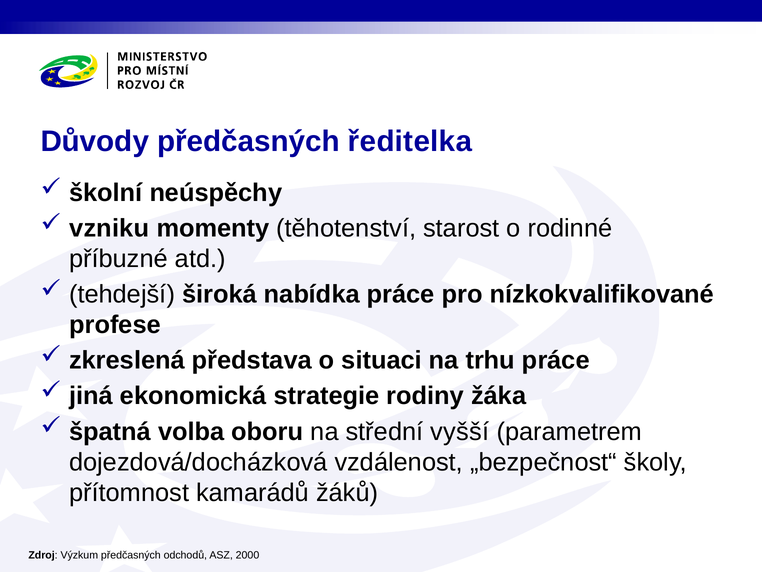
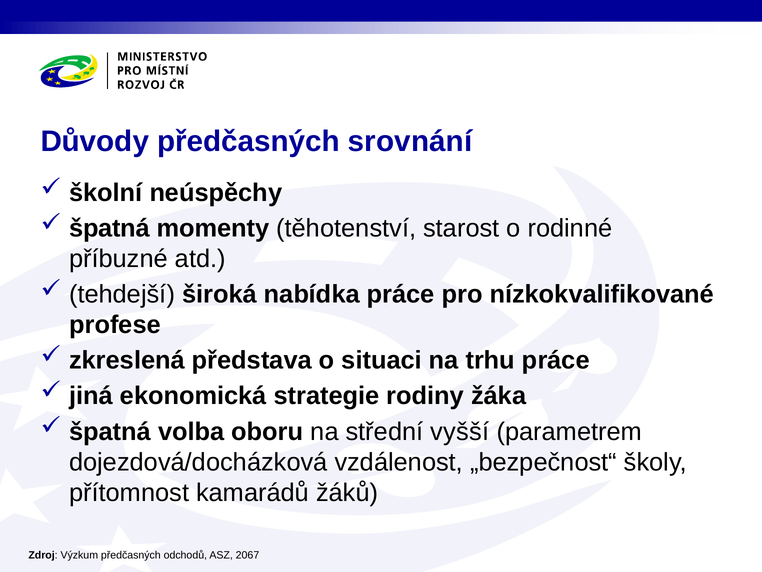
ředitelka: ředitelka -> srovnání
vzniku at (109, 228): vzniku -> špatná
2000: 2000 -> 2067
